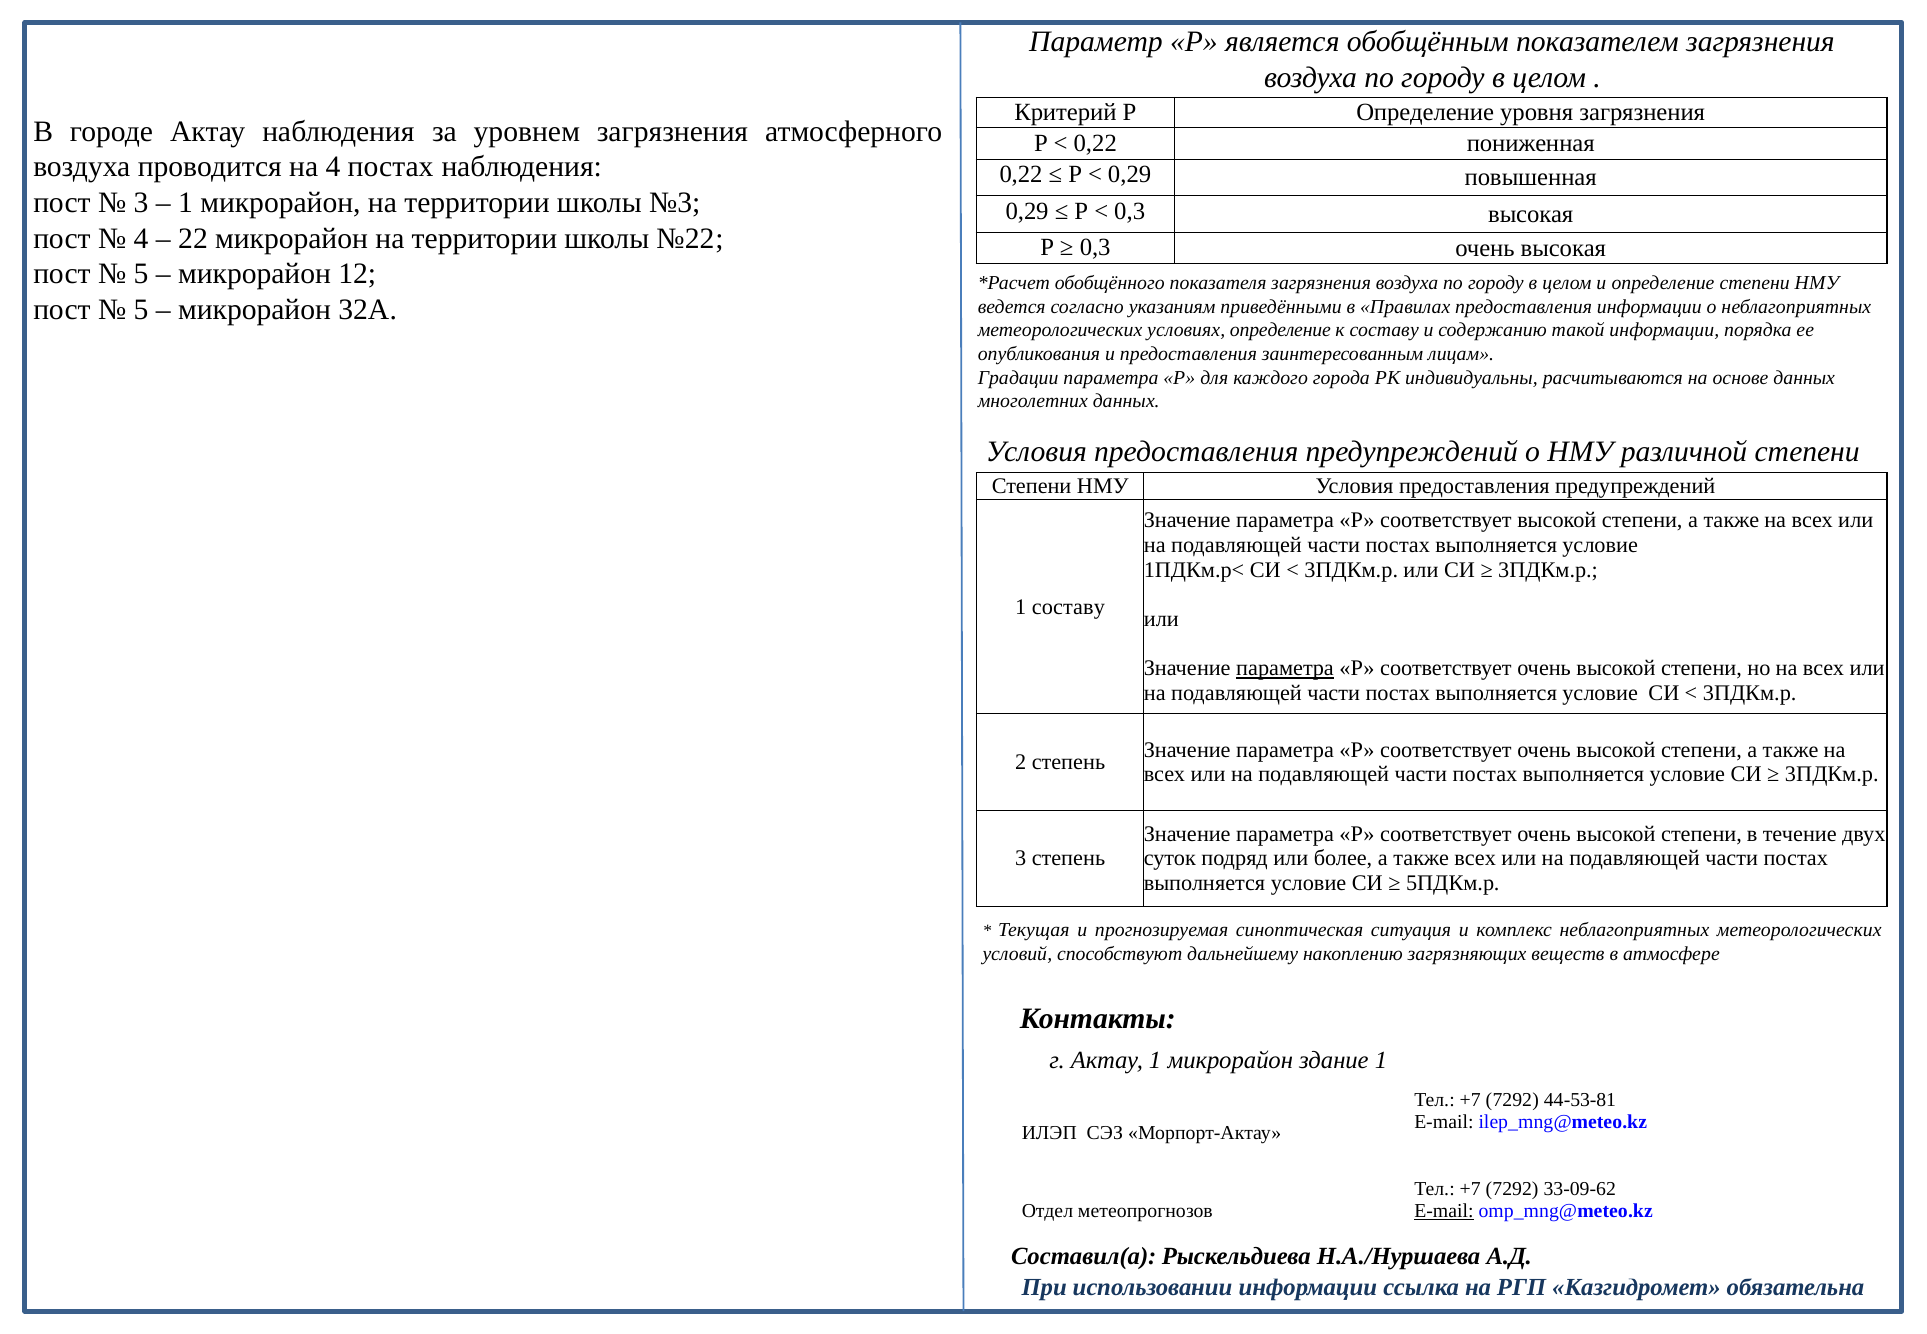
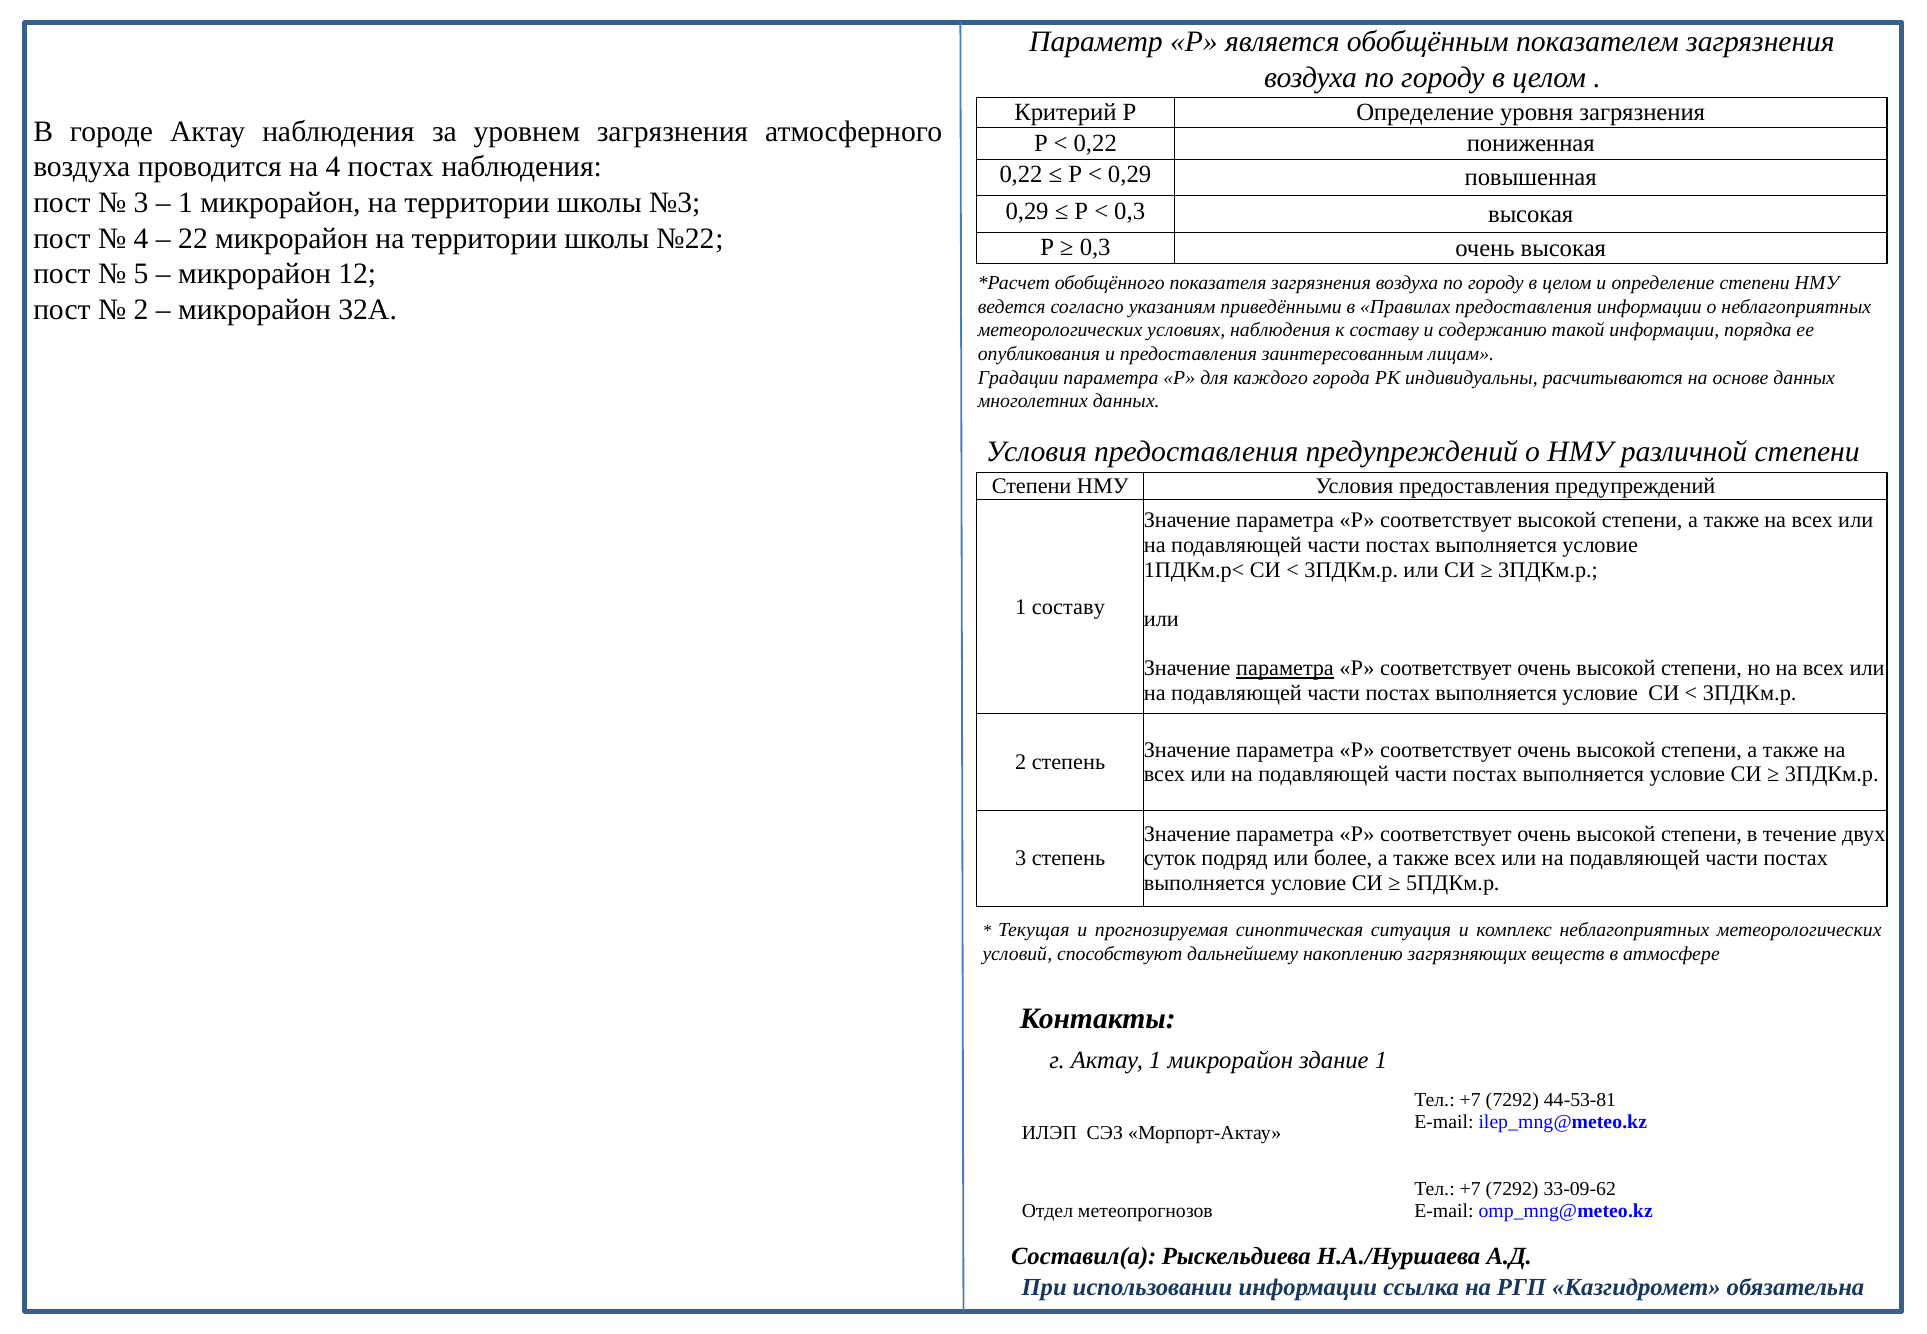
5 at (141, 309): 5 -> 2
условиях определение: определение -> наблюдения
E-mail at (1444, 1211) underline: present -> none
